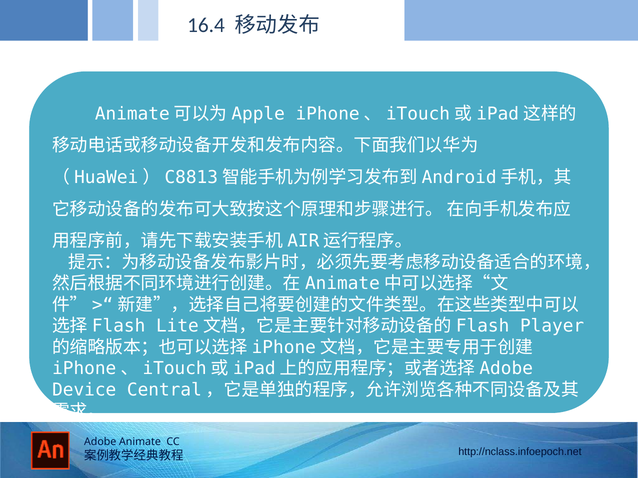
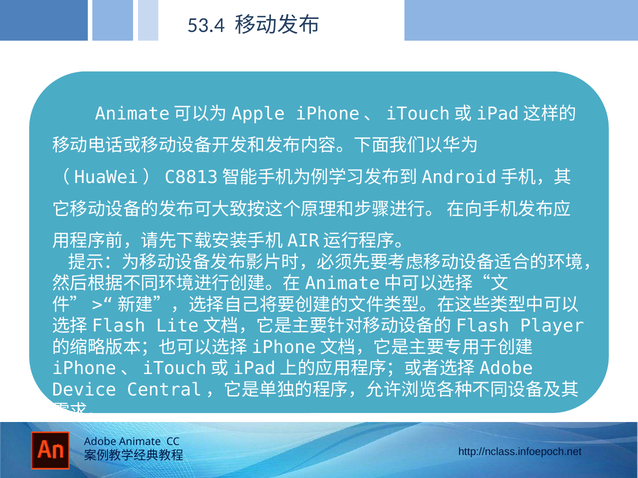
16.4: 16.4 -> 53.4
